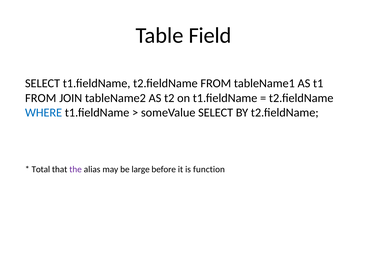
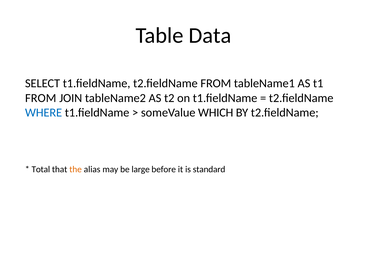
Field: Field -> Data
someValue SELECT: SELECT -> WHICH
the colour: purple -> orange
function: function -> standard
